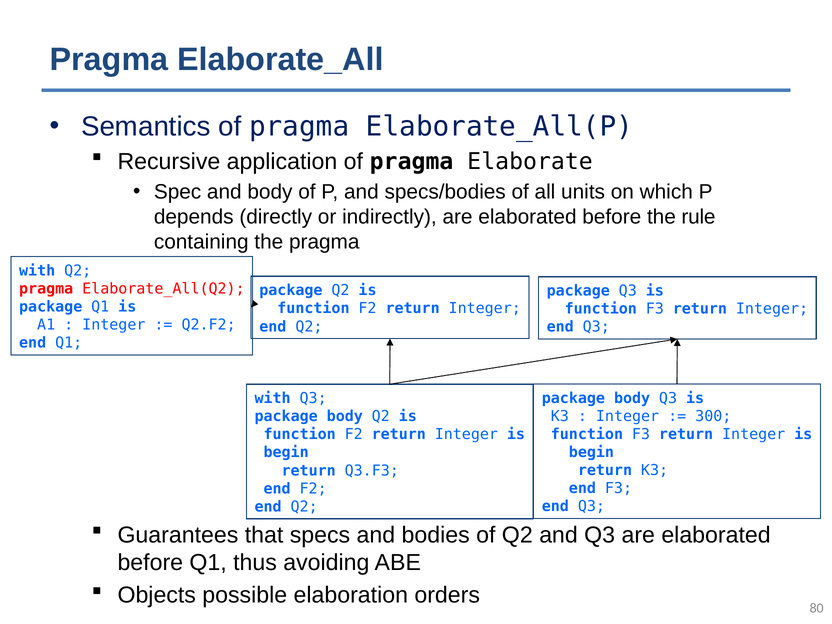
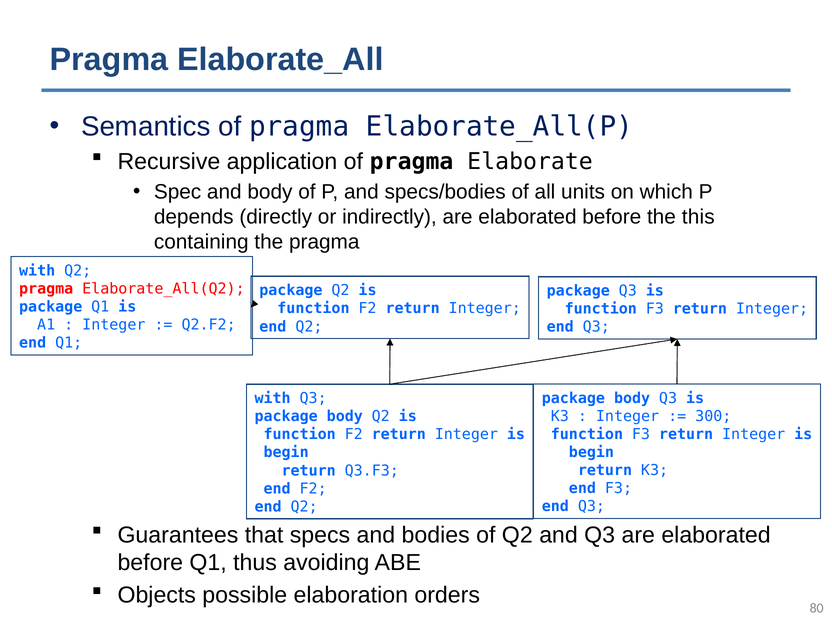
rule: rule -> this
